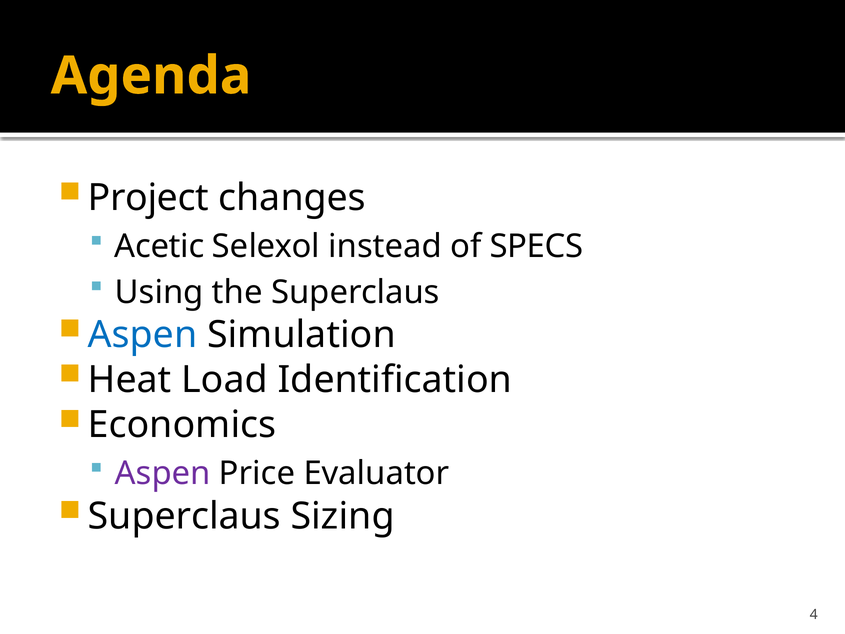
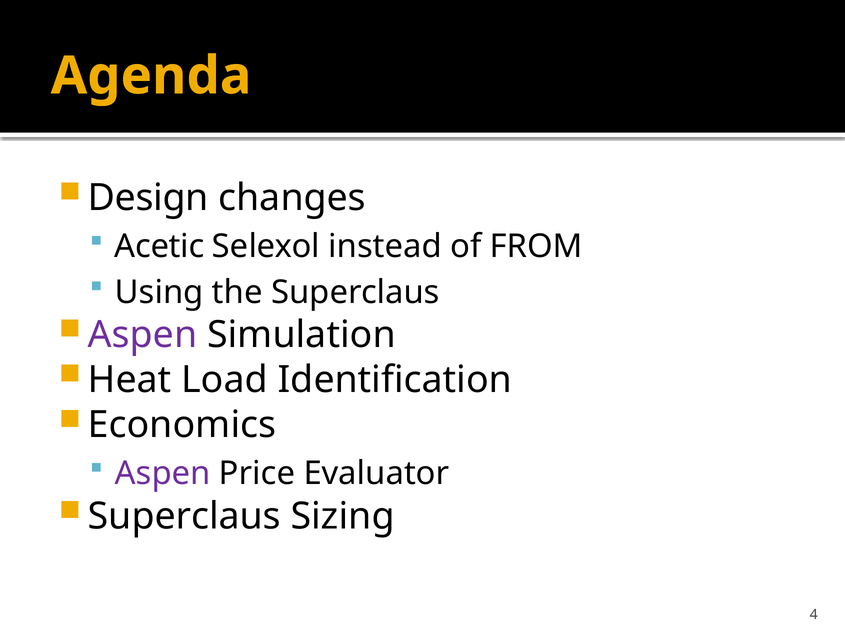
Project: Project -> Design
SPECS: SPECS -> FROM
Aspen at (143, 335) colour: blue -> purple
